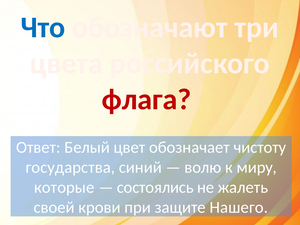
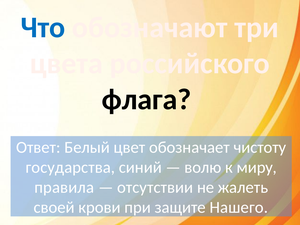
флага colour: red -> black
которые: которые -> правила
состоялись: состоялись -> отсутствии
